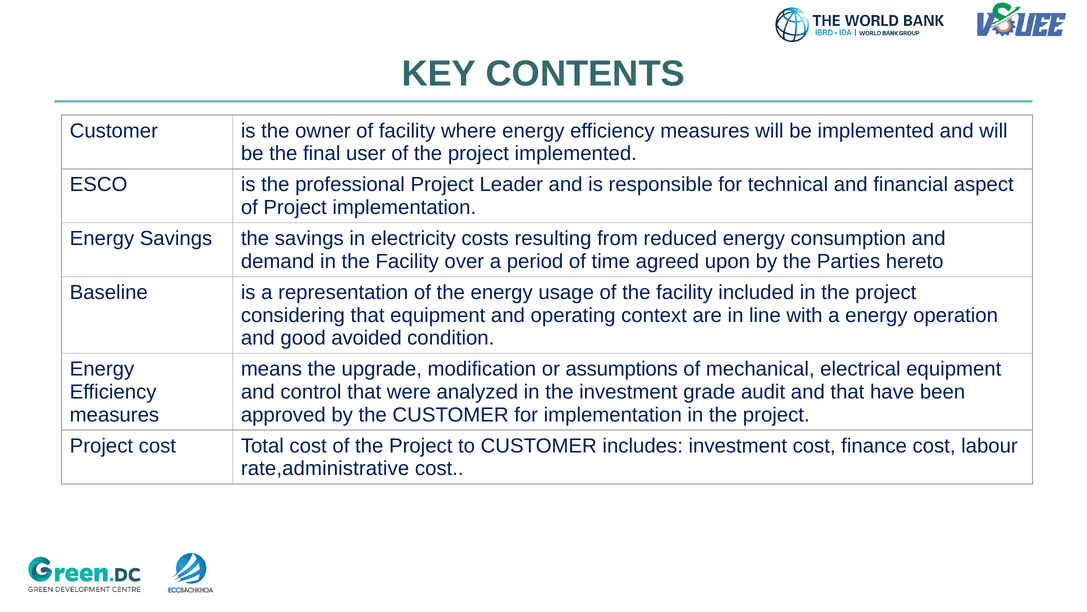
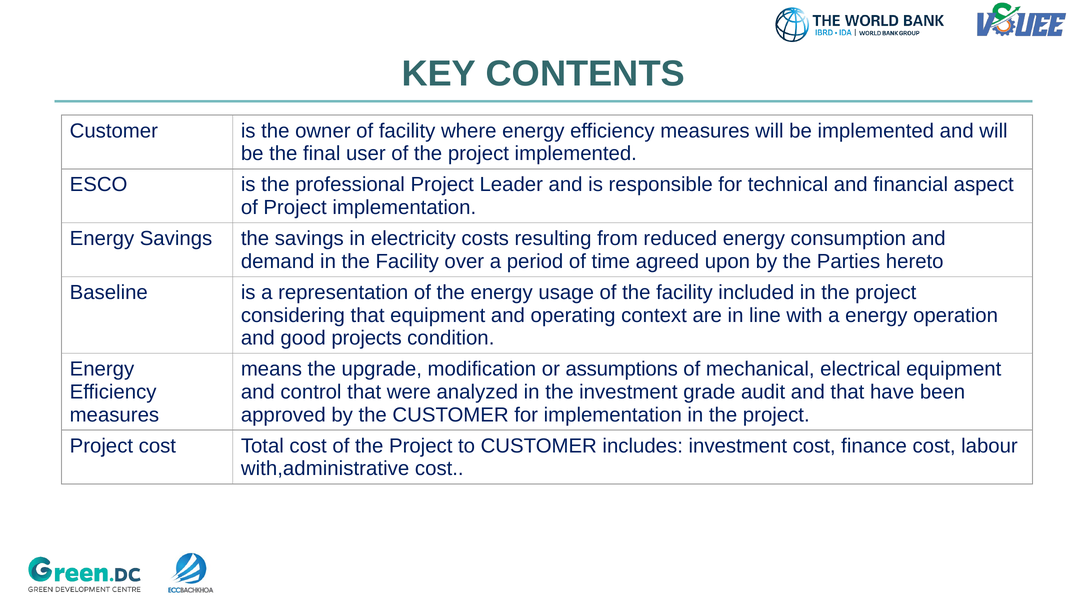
avoided: avoided -> projects
rate,administrative: rate,administrative -> with,administrative
